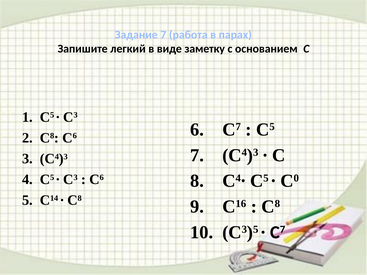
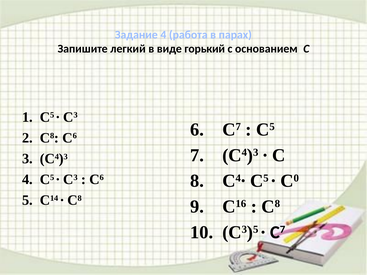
Задание 7: 7 -> 4
заметку: заметку -> горький
